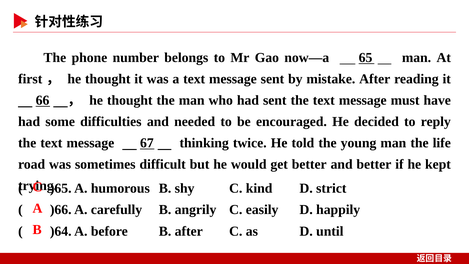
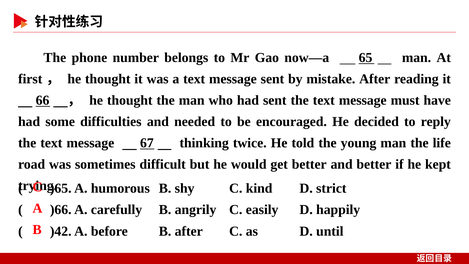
)64: )64 -> )42
